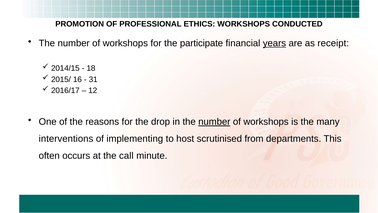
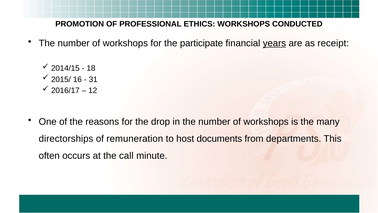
number at (214, 122) underline: present -> none
interventions: interventions -> directorships
implementing: implementing -> remuneration
scrutinised: scrutinised -> documents
